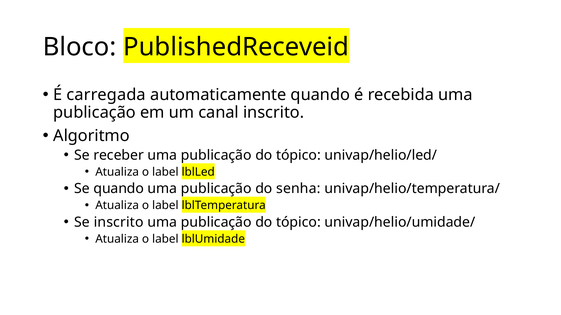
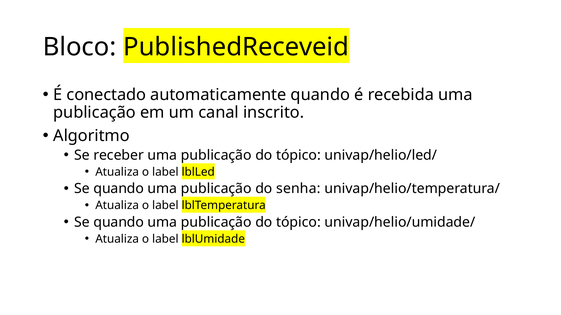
carregada: carregada -> conectado
inscrito at (119, 223): inscrito -> quando
